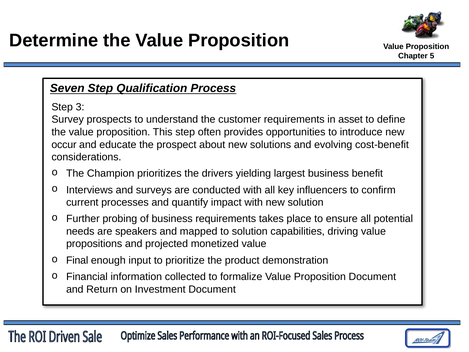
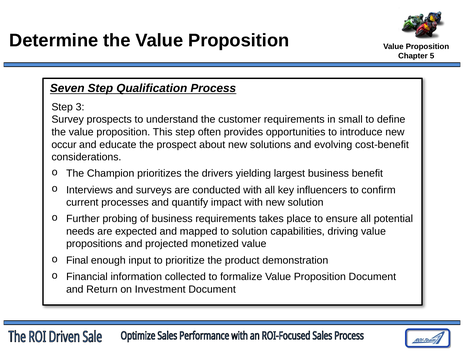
asset: asset -> small
speakers: speakers -> expected
